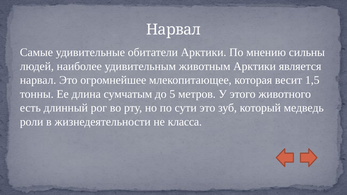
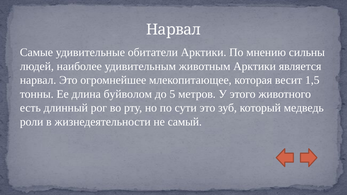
сумчатым: сумчатым -> буйволом
класса: класса -> самый
